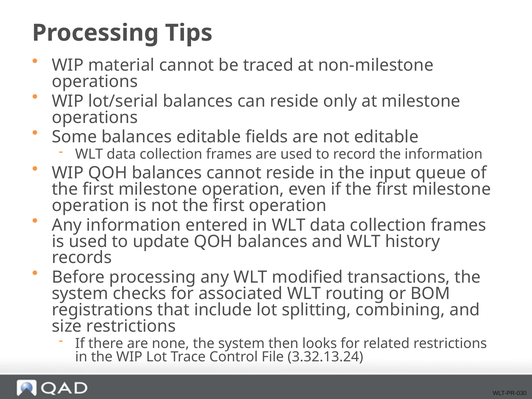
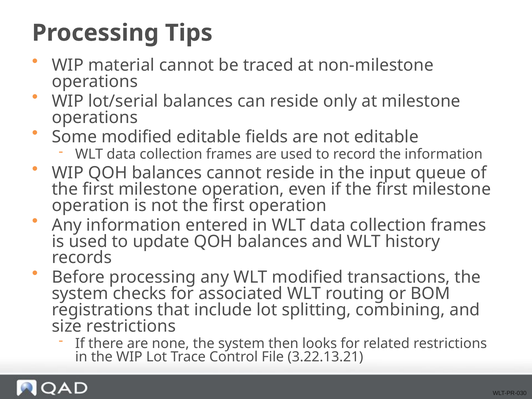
Some balances: balances -> modified
3.32.13.24: 3.32.13.24 -> 3.22.13.21
